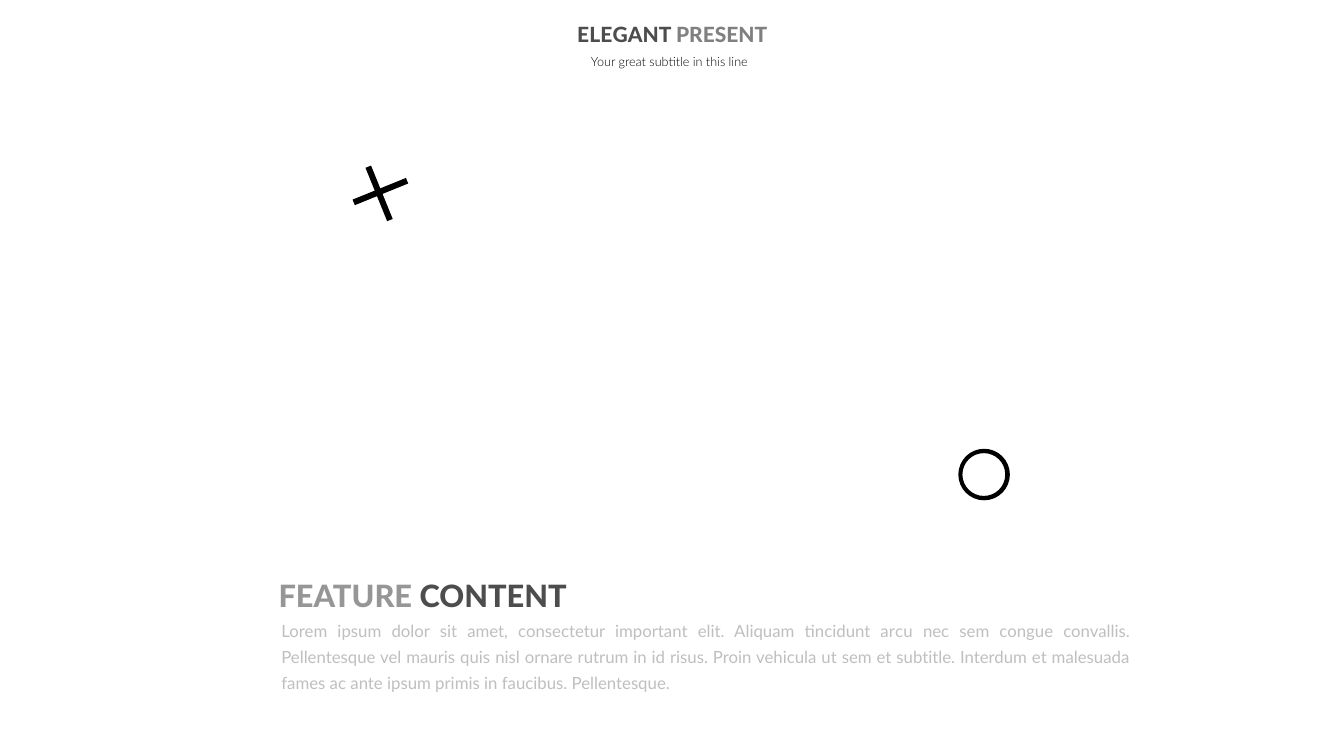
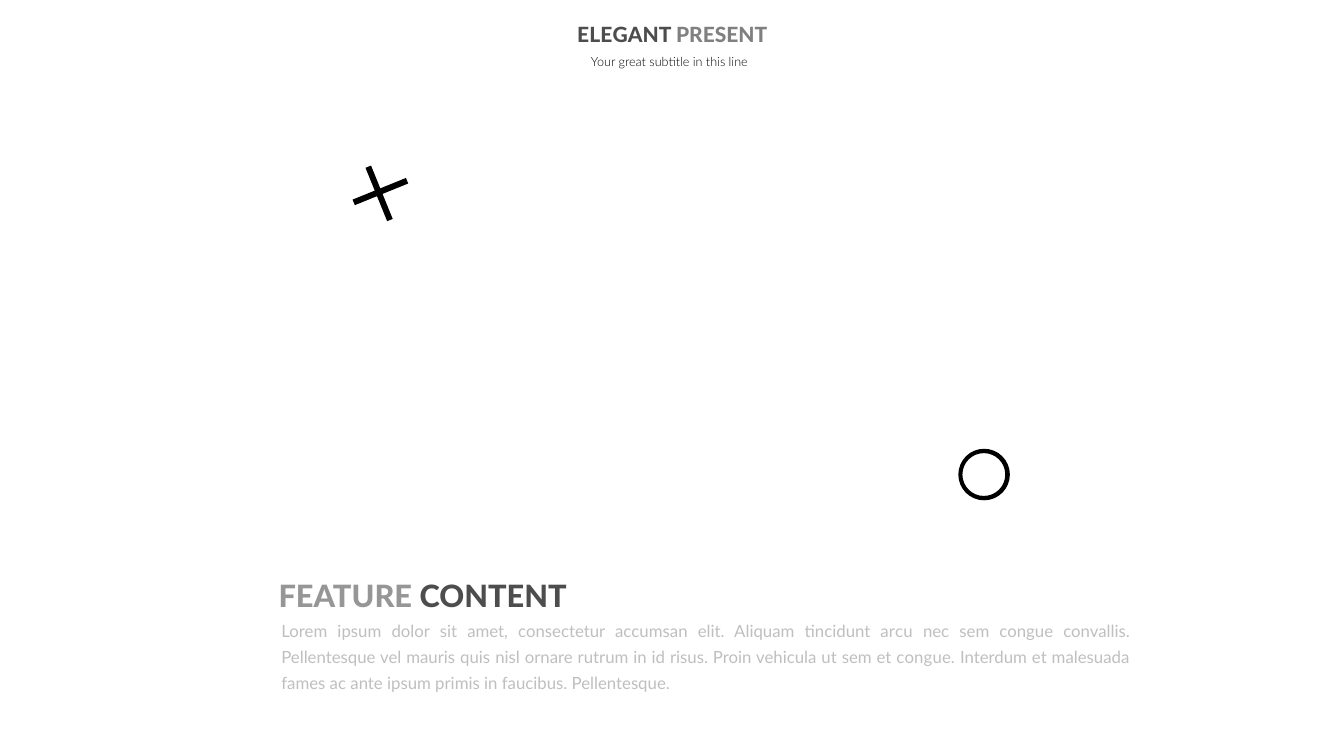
important: important -> accumsan
et subtitle: subtitle -> congue
